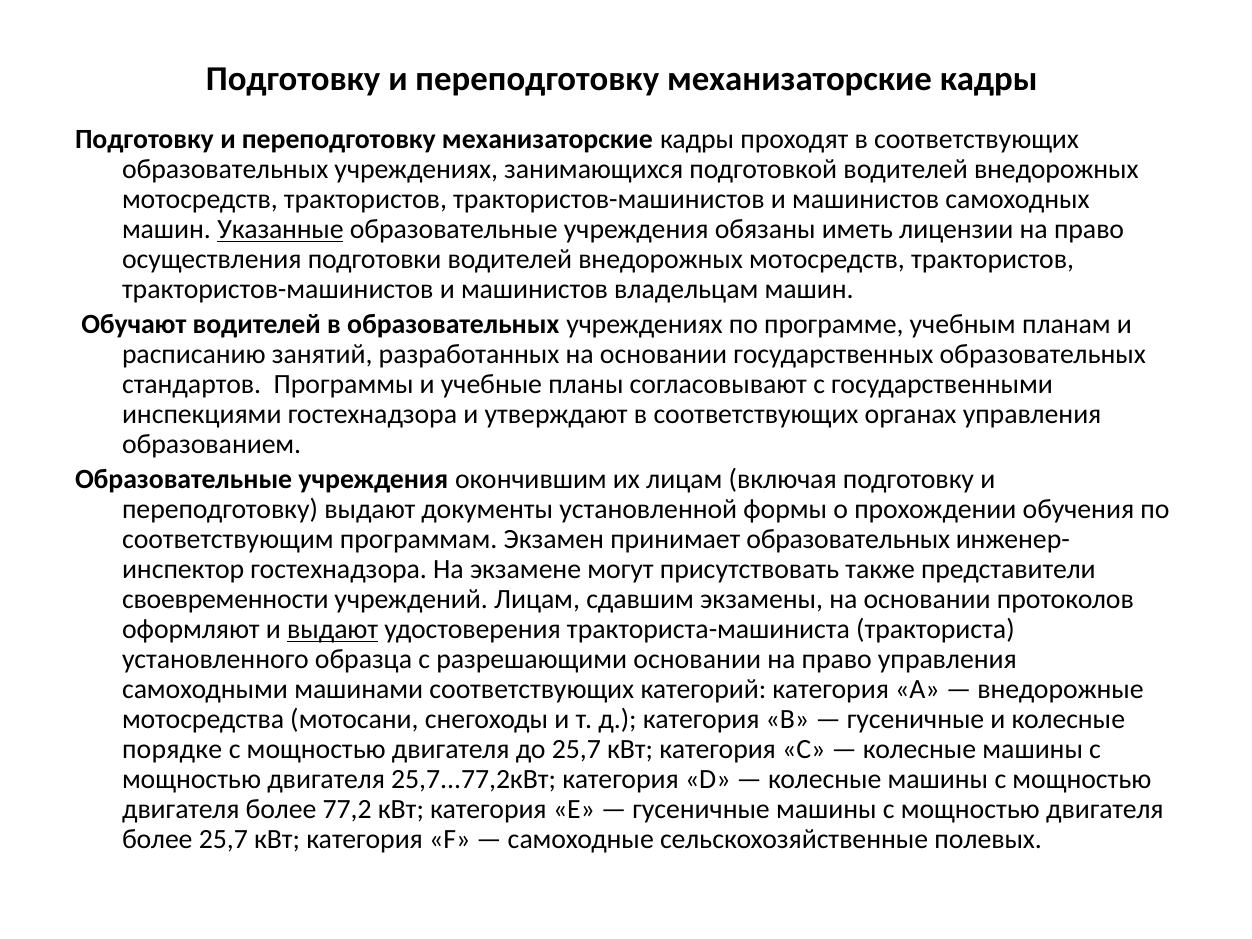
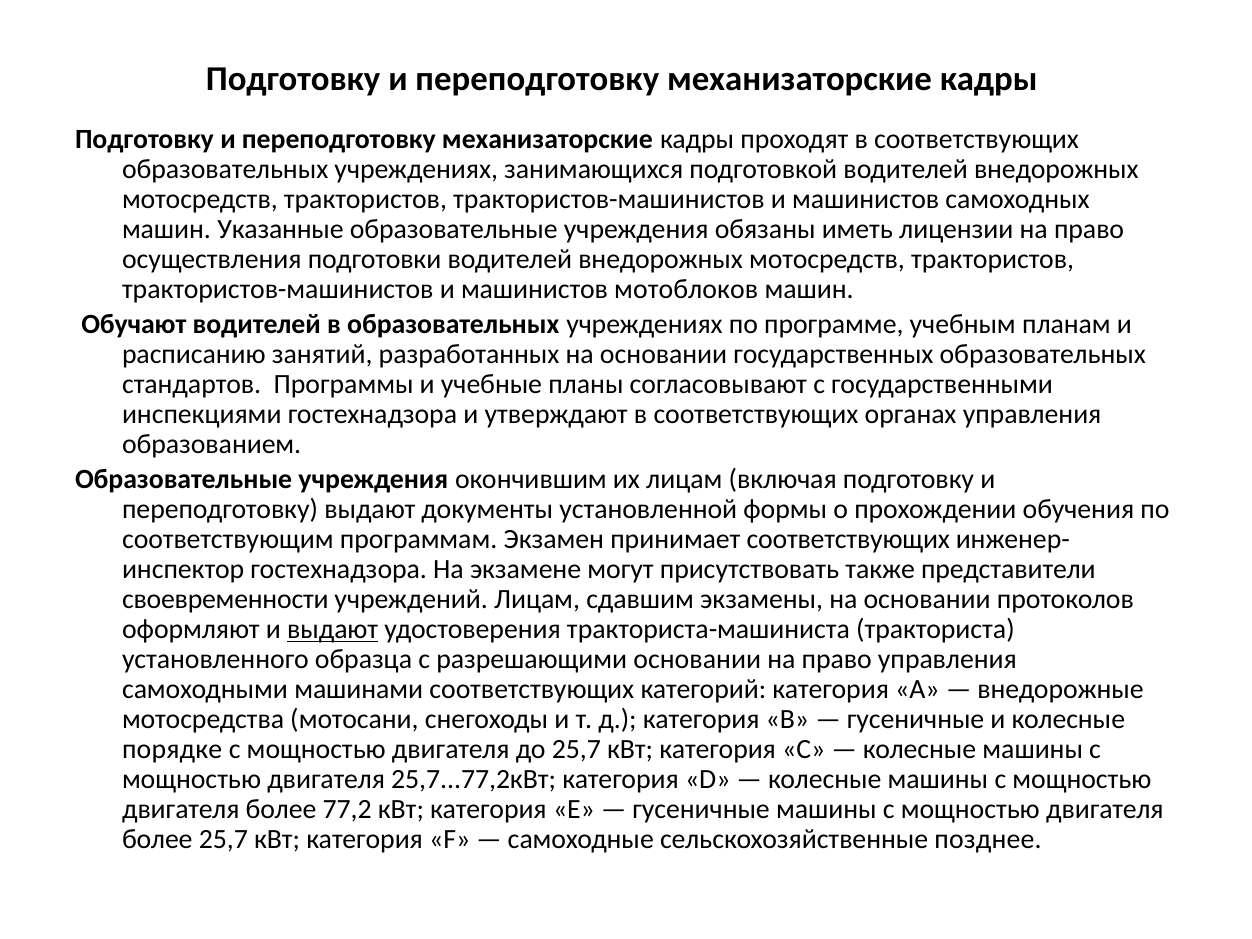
Указанные underline: present -> none
владельцам: владельцам -> мотоблоков
принимает образовательных: образовательных -> соответствующих
полевых: полевых -> позднее
